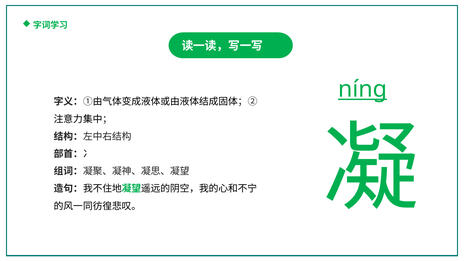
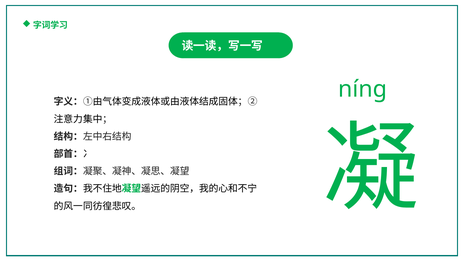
níng underline: present -> none
